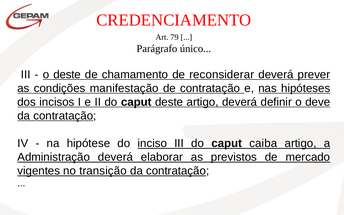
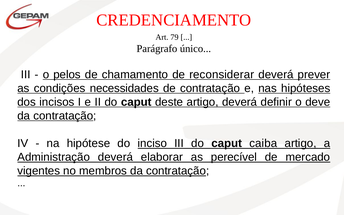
o deste: deste -> pelos
manifestação: manifestação -> necessidades
previstos: previstos -> perecível
transição: transição -> membros
